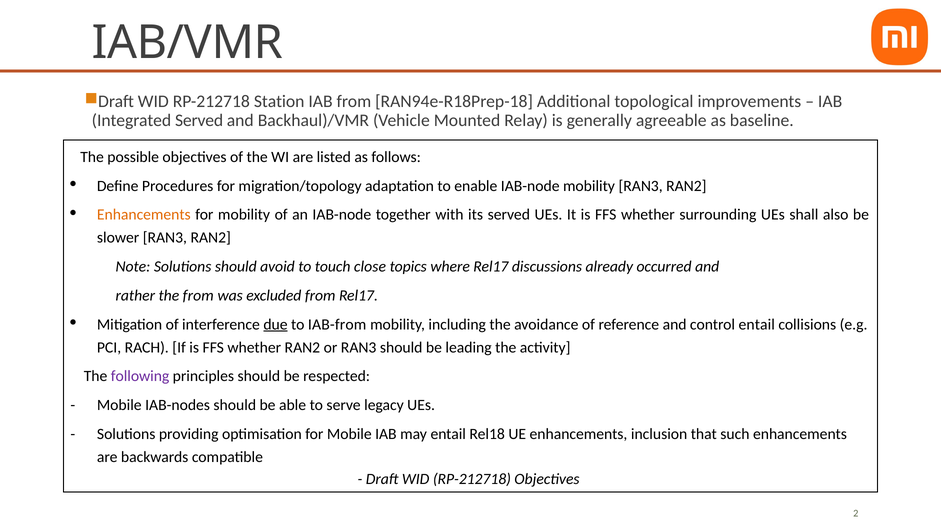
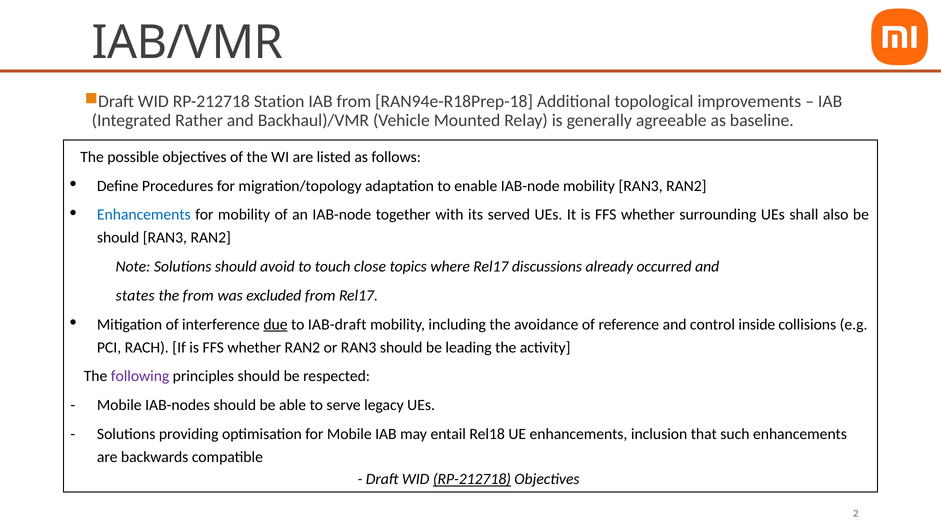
Integrated Served: Served -> Rather
Enhancements at (144, 215) colour: orange -> blue
slower at (118, 238): slower -> should
rather: rather -> states
IAB-from: IAB-from -> IAB-draft
control entail: entail -> inside
RP-212718 at (472, 479) underline: none -> present
